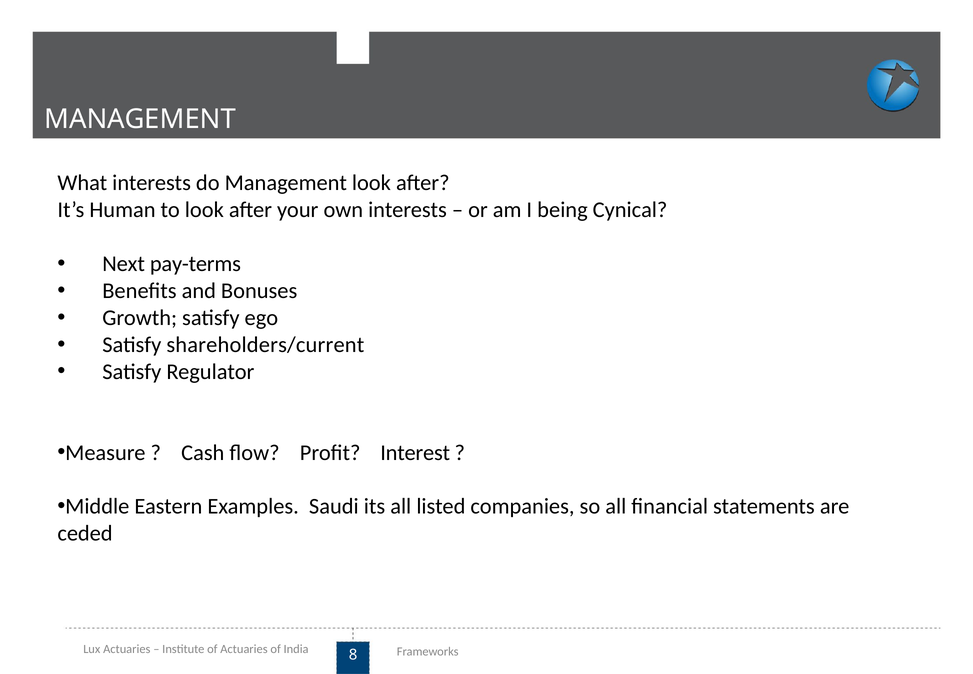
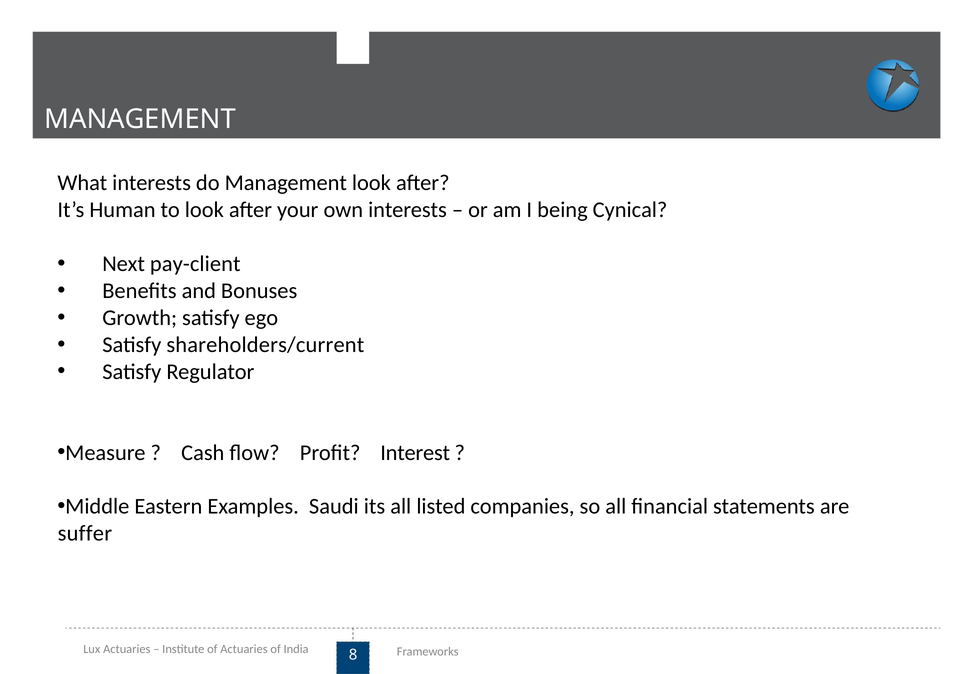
pay-terms: pay-terms -> pay-client
ceded: ceded -> suffer
